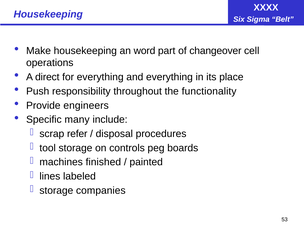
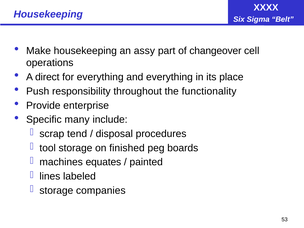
word: word -> assy
engineers: engineers -> enterprise
refer: refer -> tend
controls: controls -> finished
finished: finished -> equates
